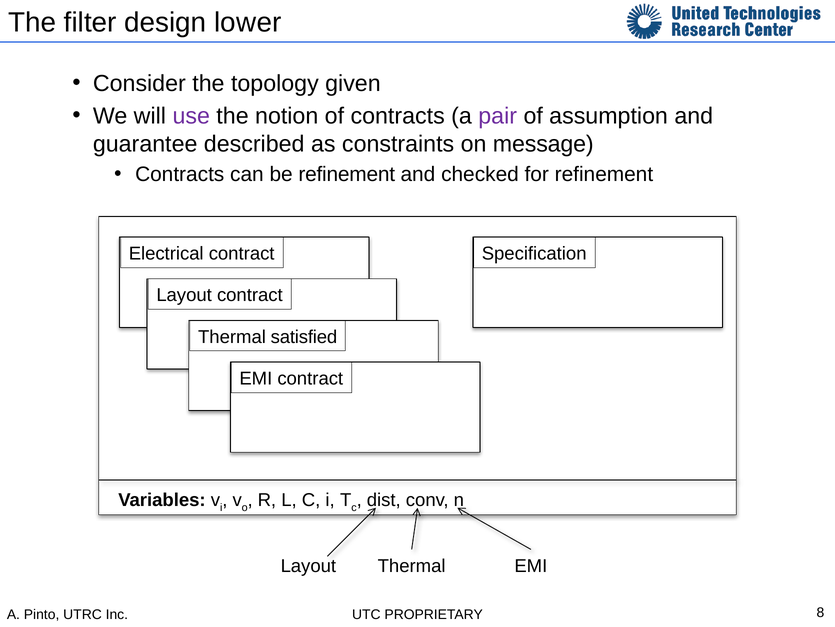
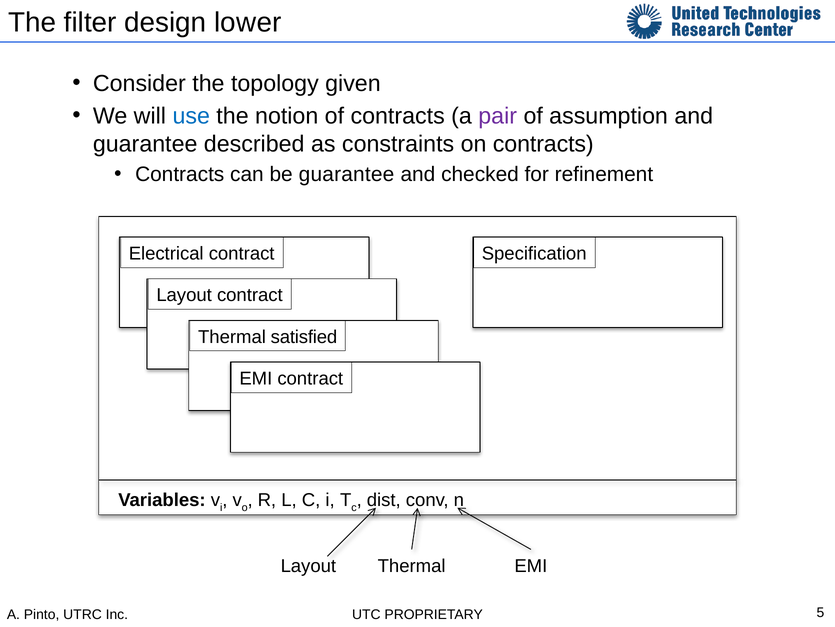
use colour: purple -> blue
on message: message -> contracts
be refinement: refinement -> guarantee
8: 8 -> 5
